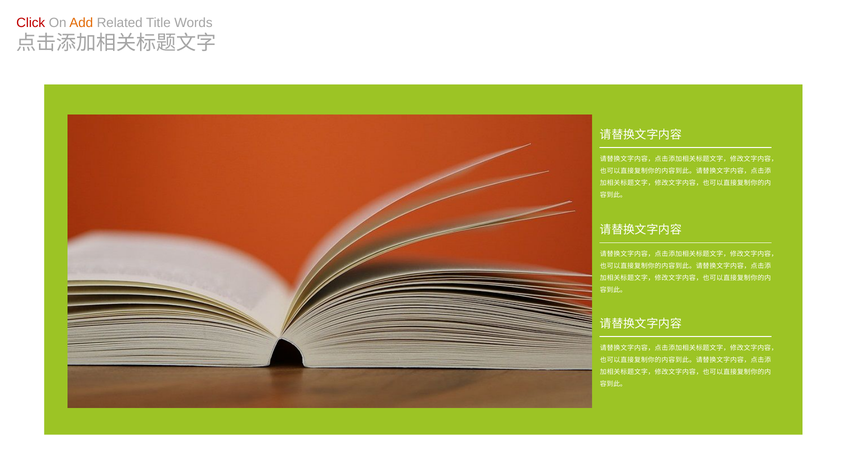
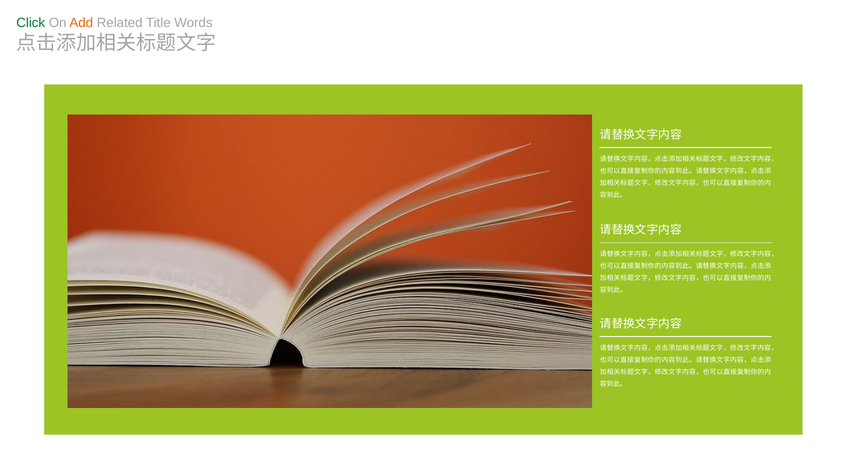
Click colour: red -> green
